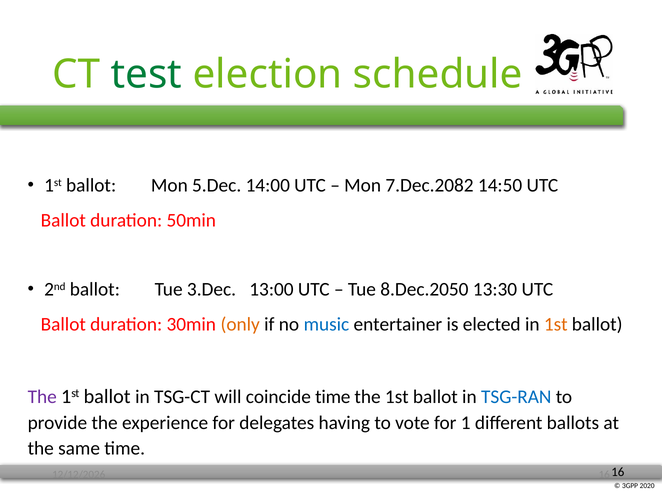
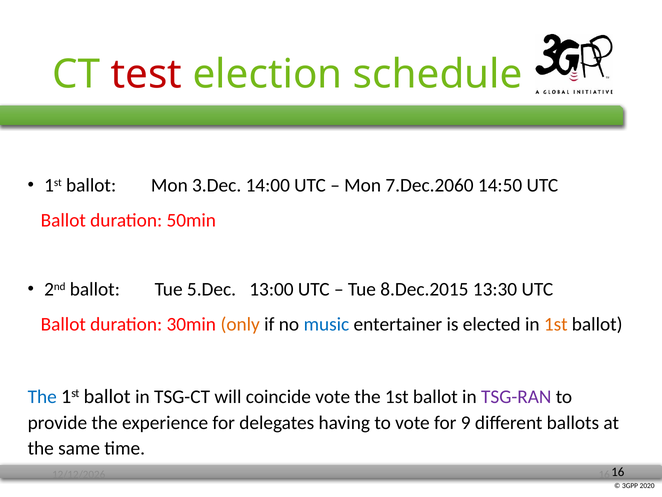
test colour: green -> red
5.Dec: 5.Dec -> 3.Dec
7.Dec.2082: 7.Dec.2082 -> 7.Dec.2060
3.Dec: 3.Dec -> 5.Dec
8.Dec.2050: 8.Dec.2050 -> 8.Dec.2015
The at (42, 397) colour: purple -> blue
coincide time: time -> vote
TSG-RAN colour: blue -> purple
1: 1 -> 9
